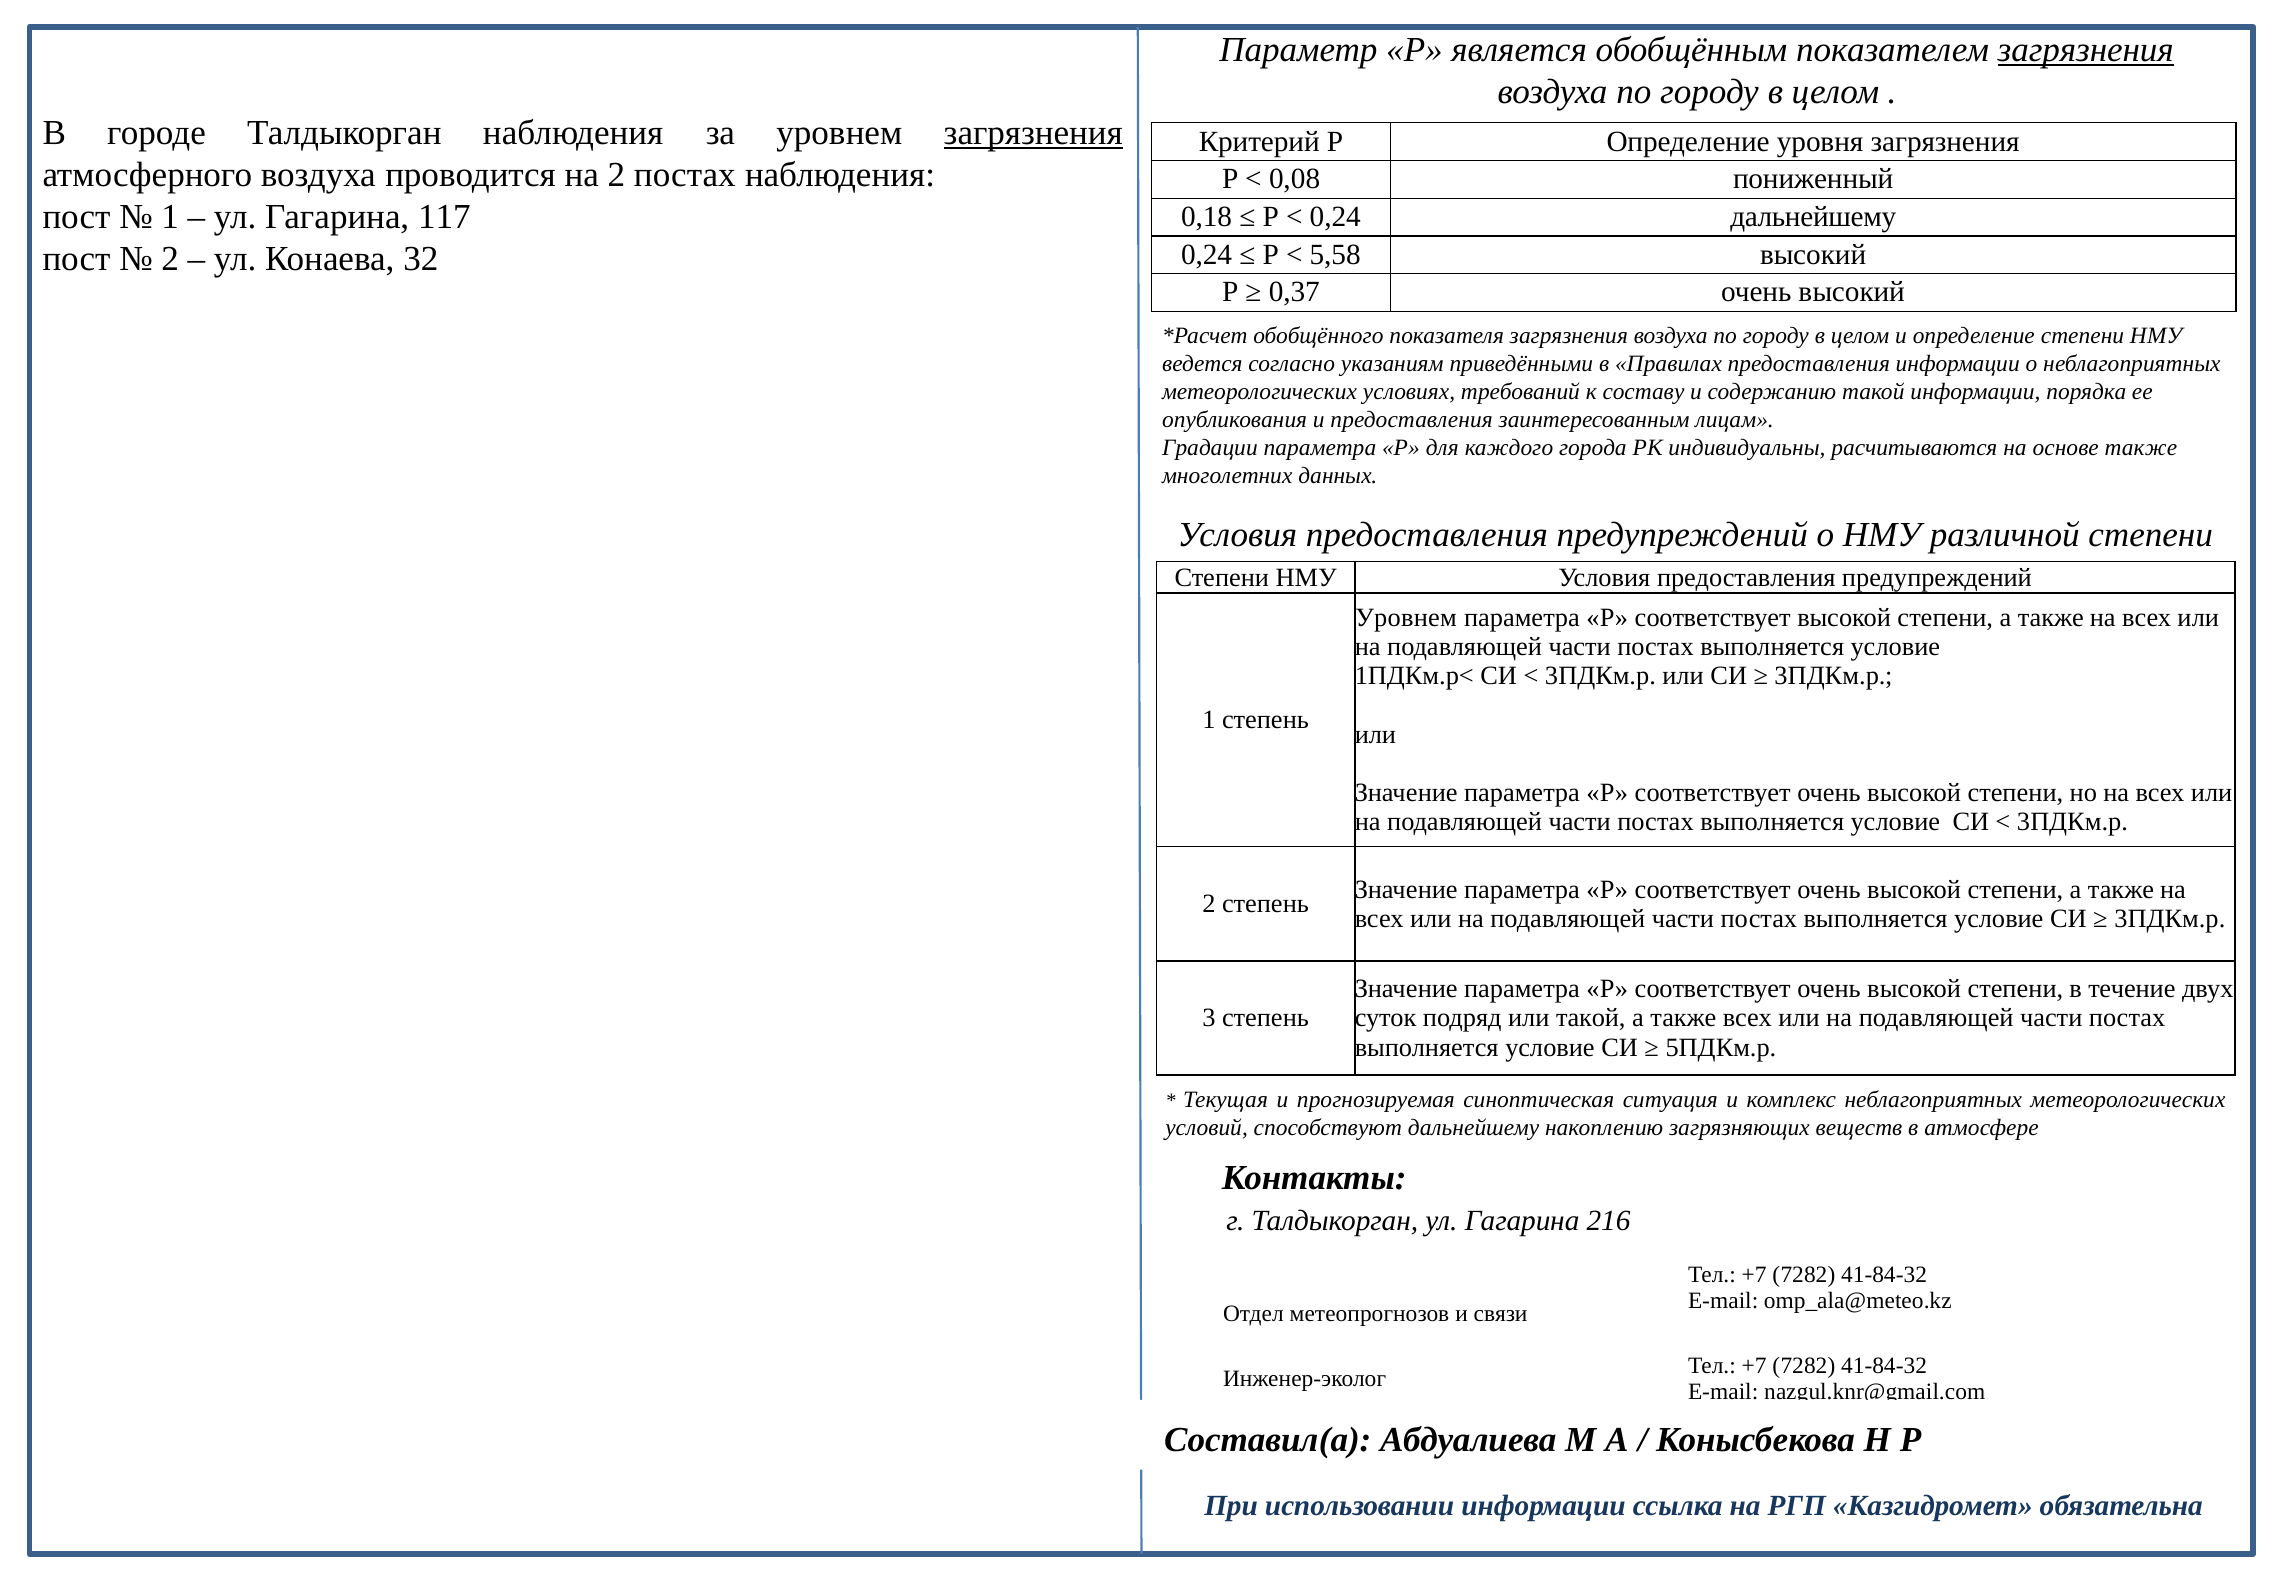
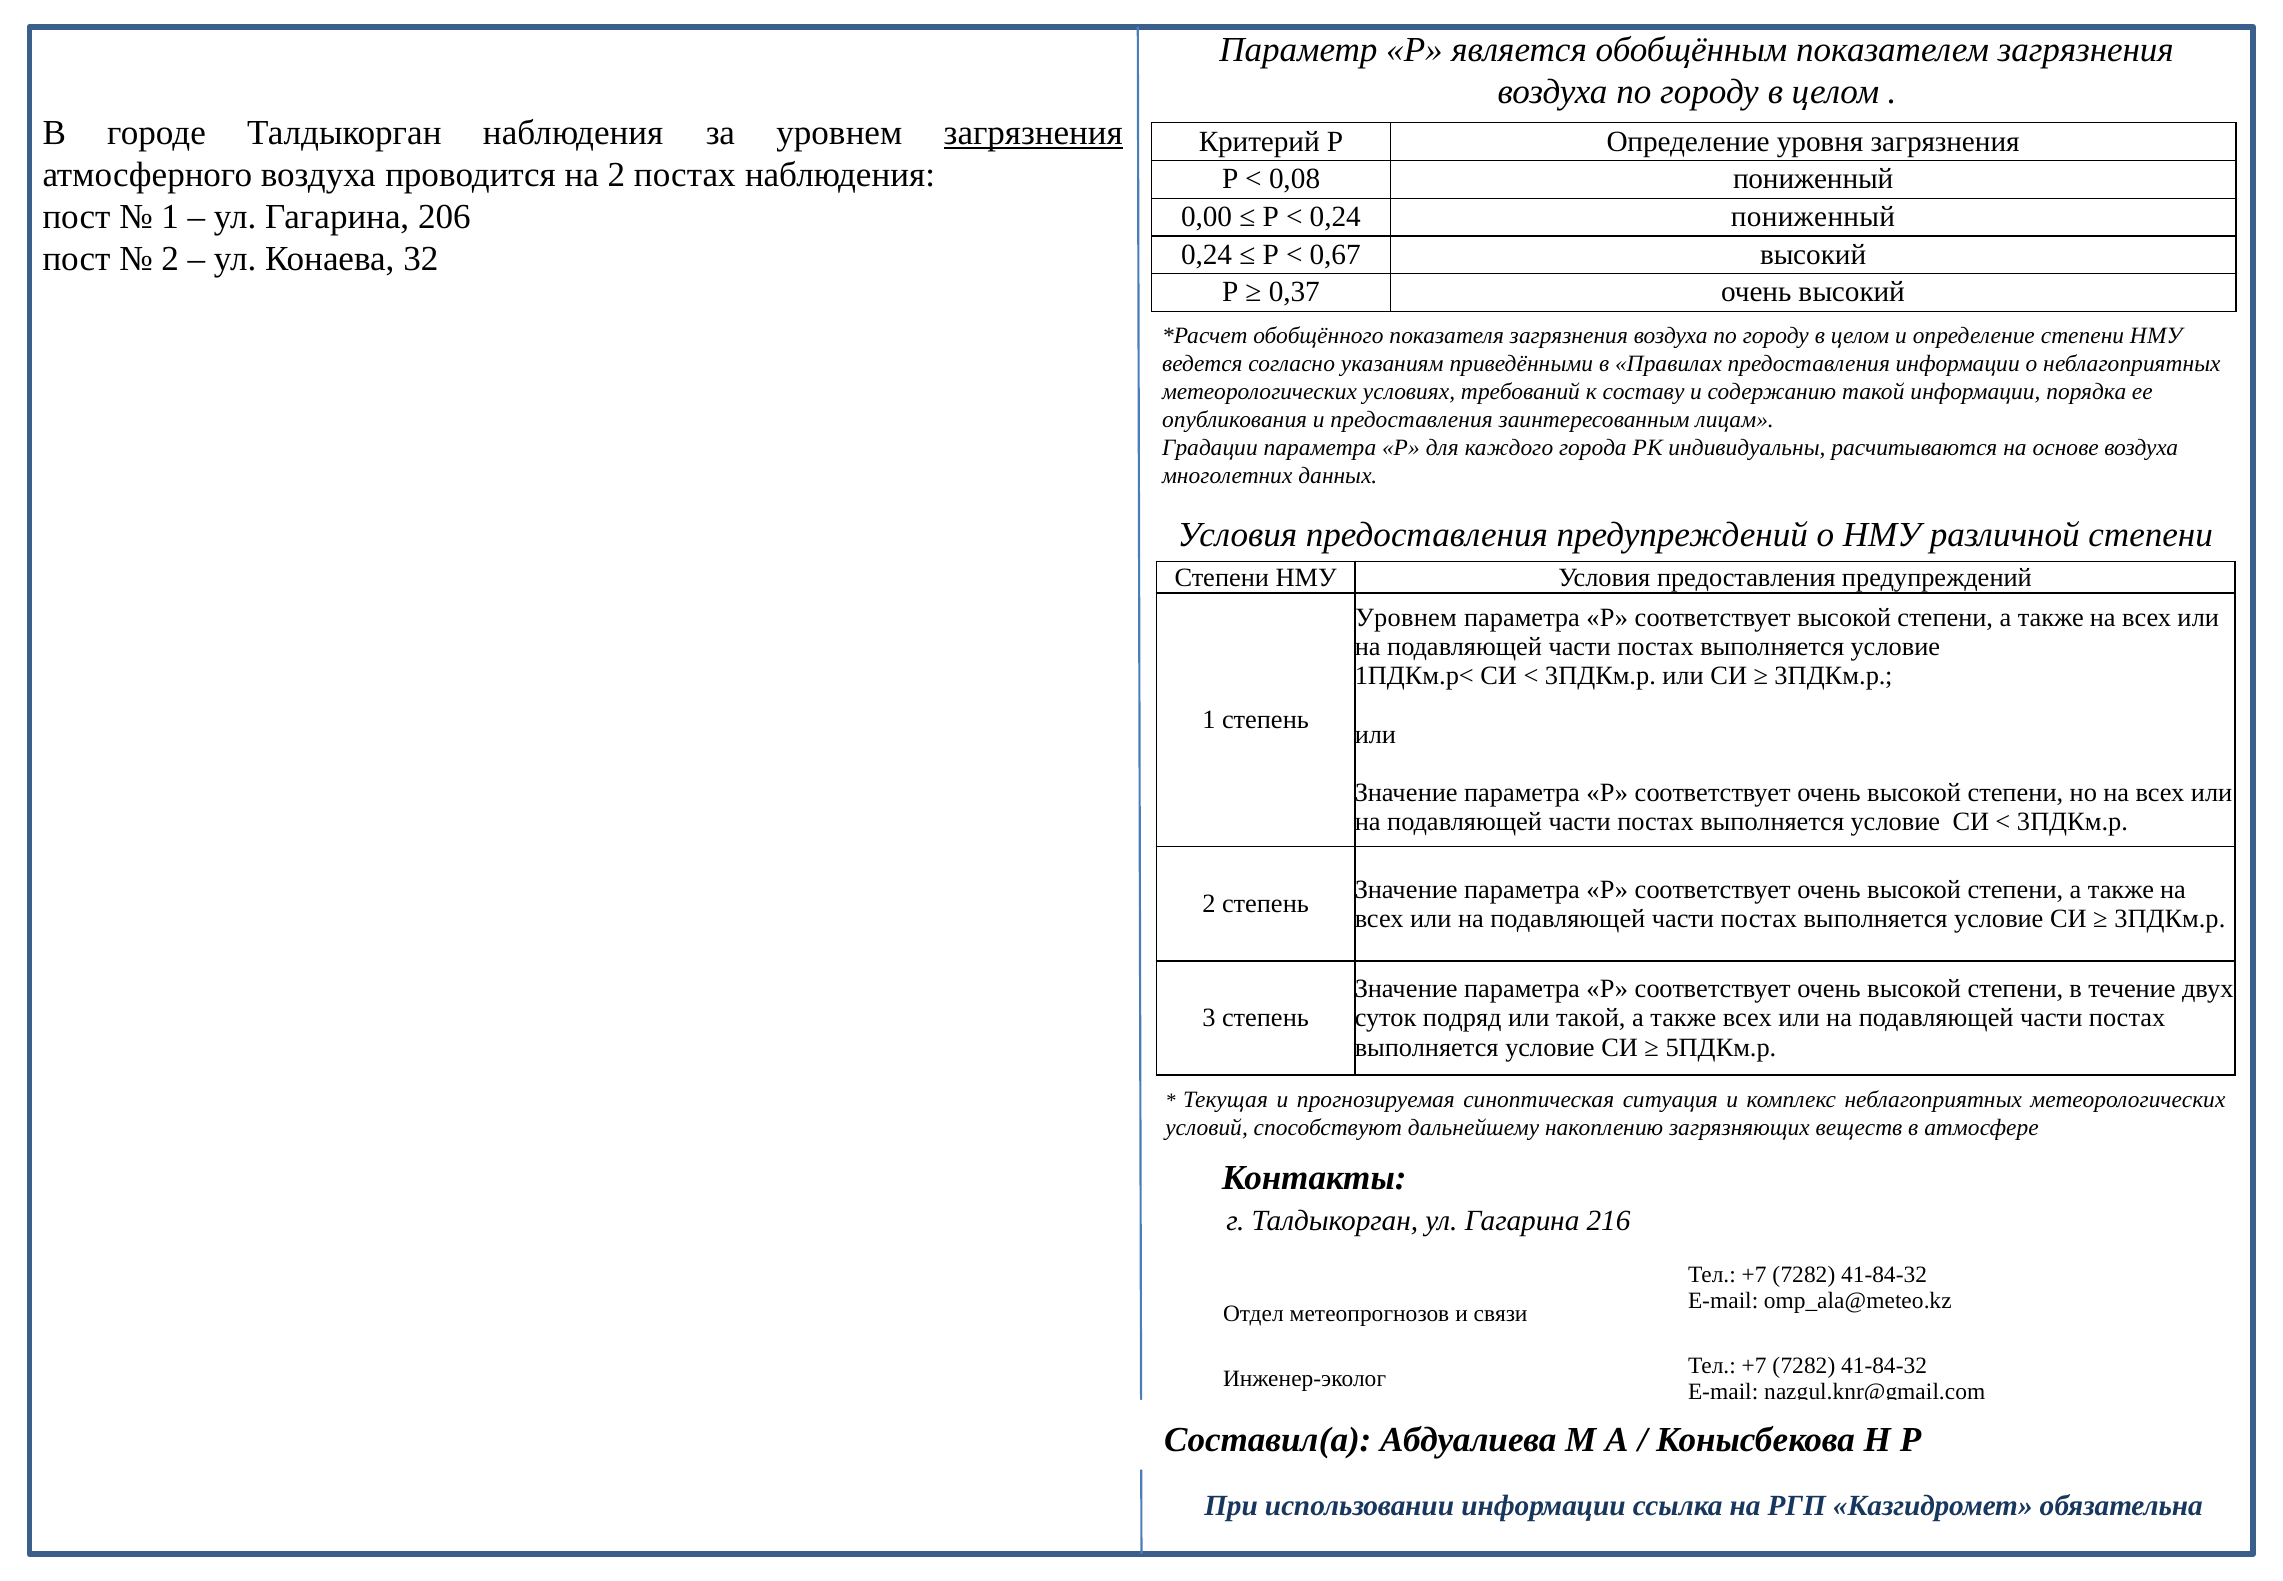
загрязнения at (2086, 50) underline: present -> none
117: 117 -> 206
0,18: 0,18 -> 0,00
0,24 дальнейшему: дальнейшему -> пониженный
5,58: 5,58 -> 0,67
основе также: также -> воздуха
